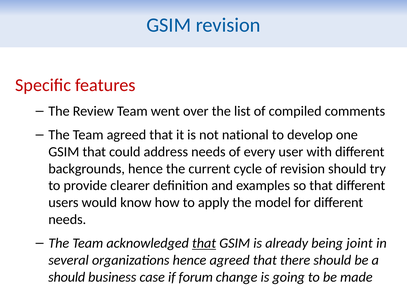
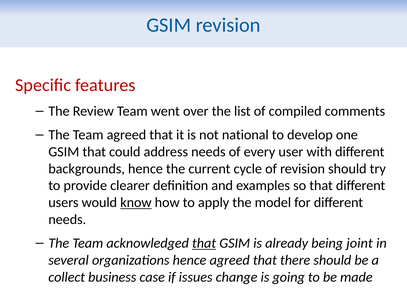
know underline: none -> present
should at (67, 277): should -> collect
forum: forum -> issues
